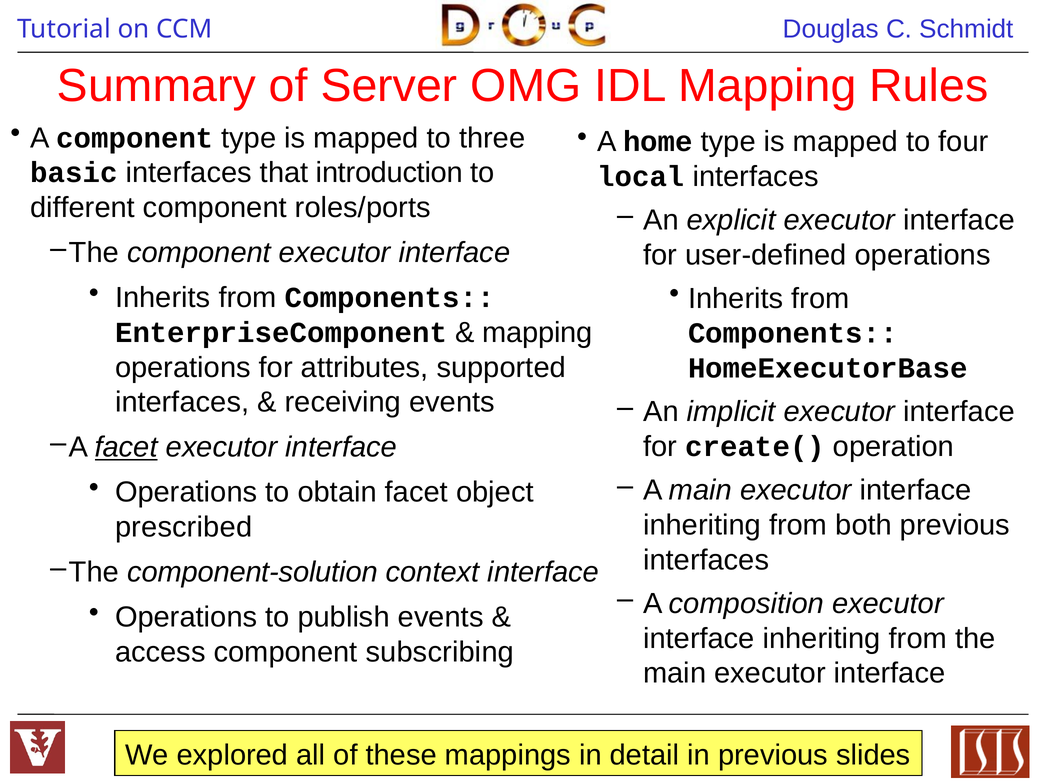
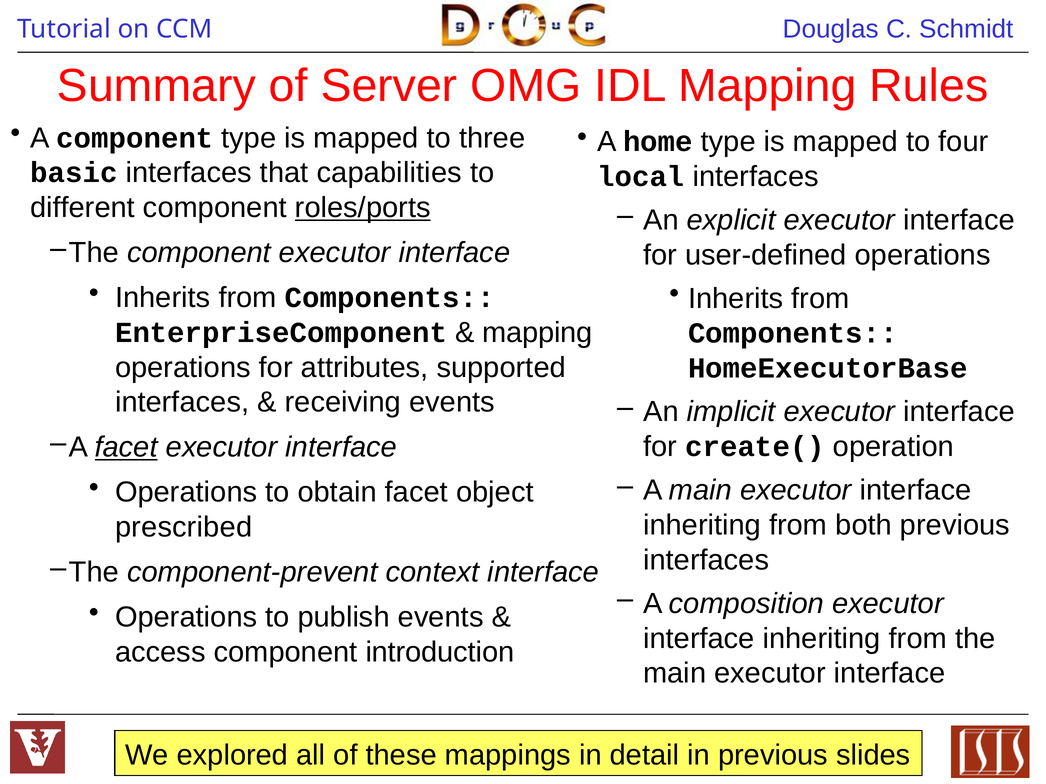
introduction: introduction -> capabilities
roles/ports underline: none -> present
component-solution: component-solution -> component-prevent
subscribing: subscribing -> introduction
